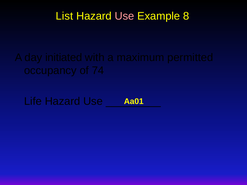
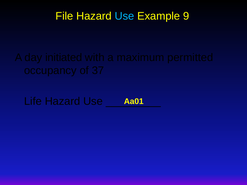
List: List -> File
Use at (124, 16) colour: pink -> light blue
8: 8 -> 9
74: 74 -> 37
